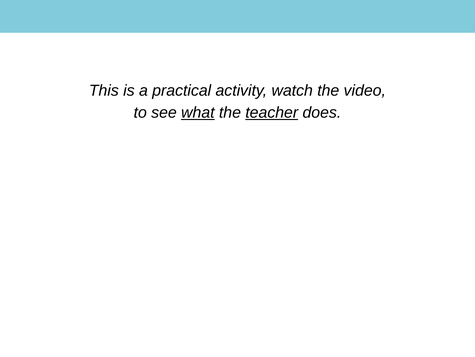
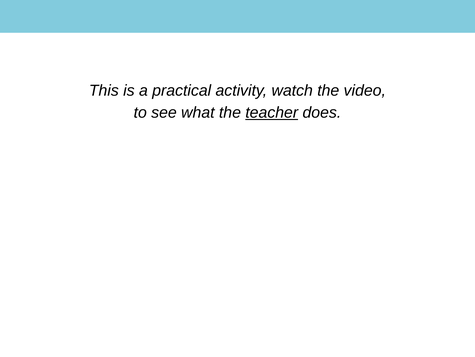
what underline: present -> none
